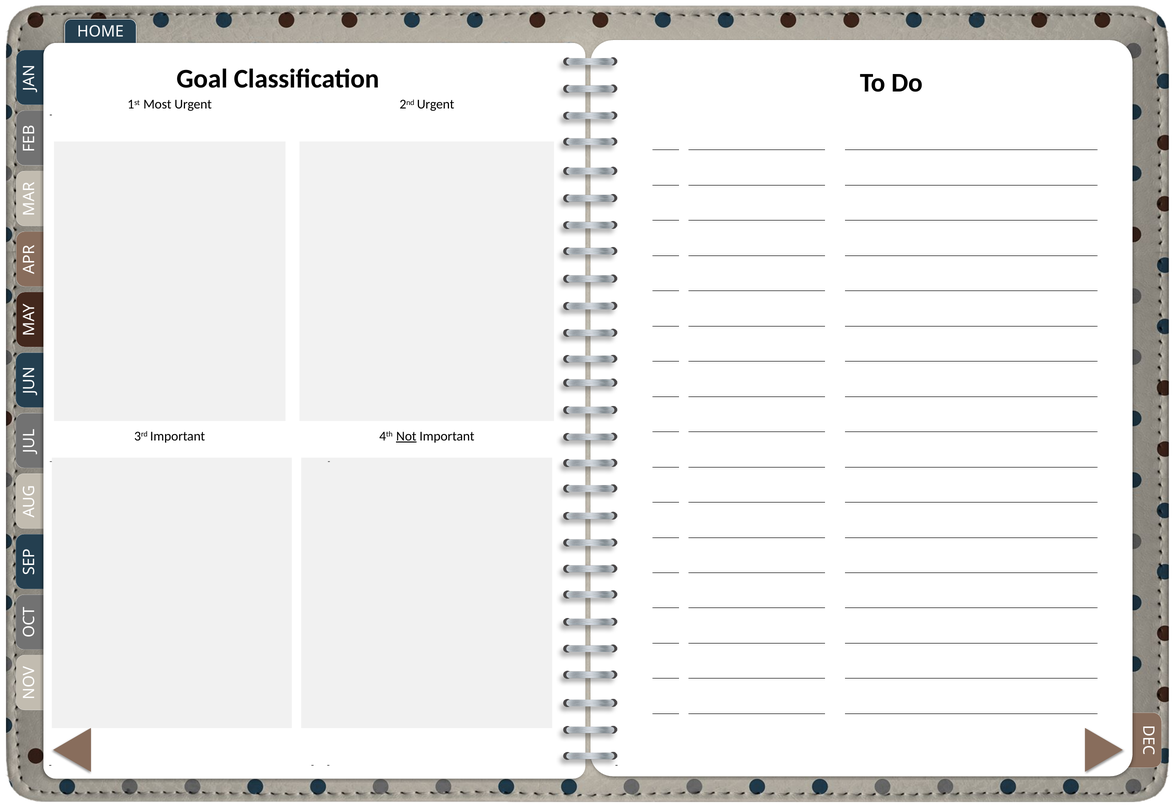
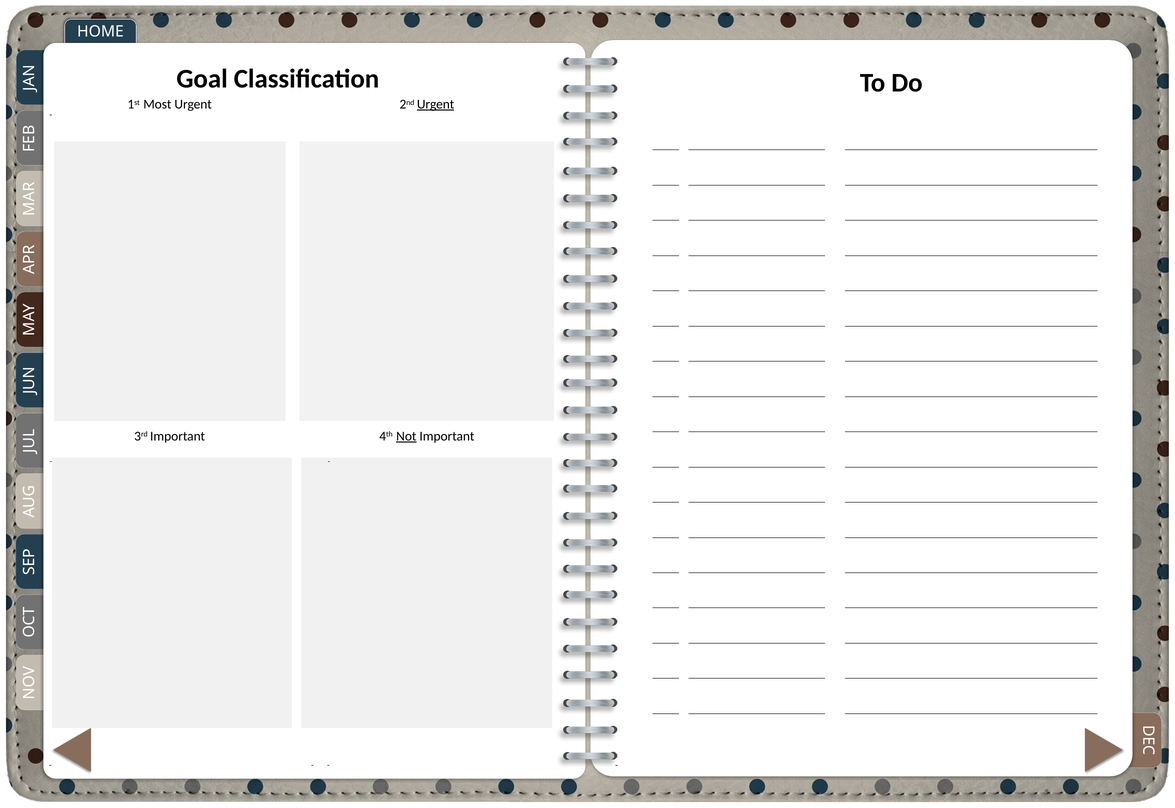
Urgent at (436, 104) underline: none -> present
